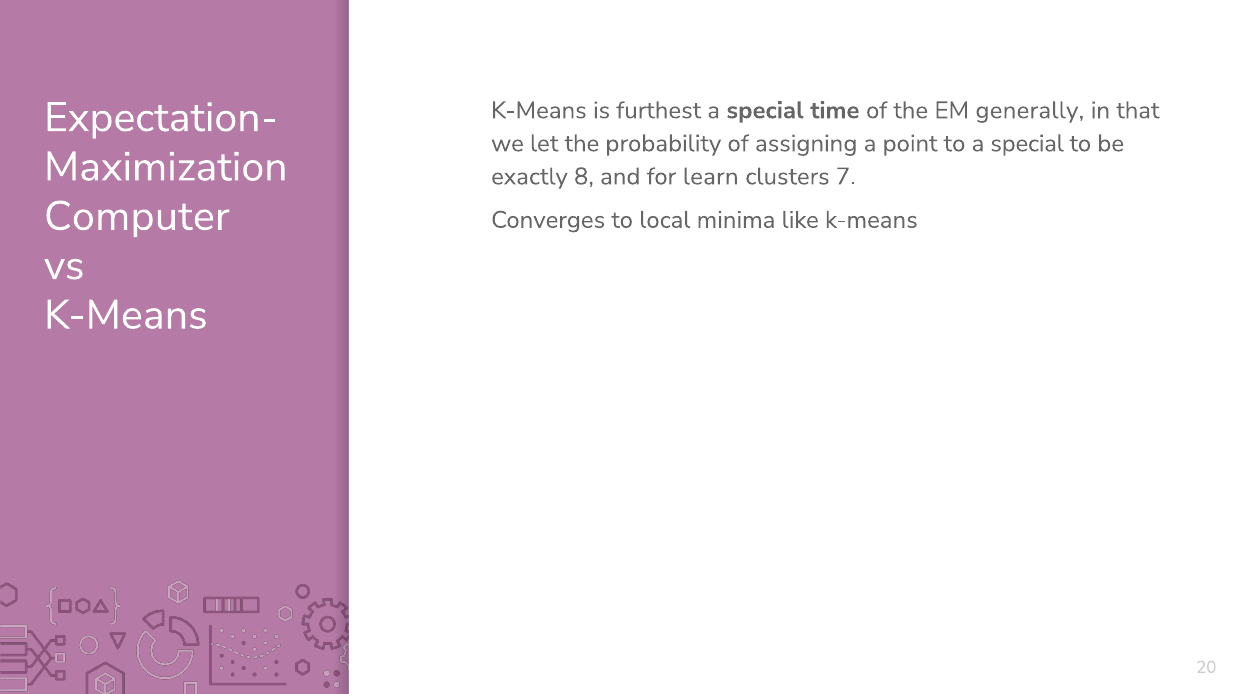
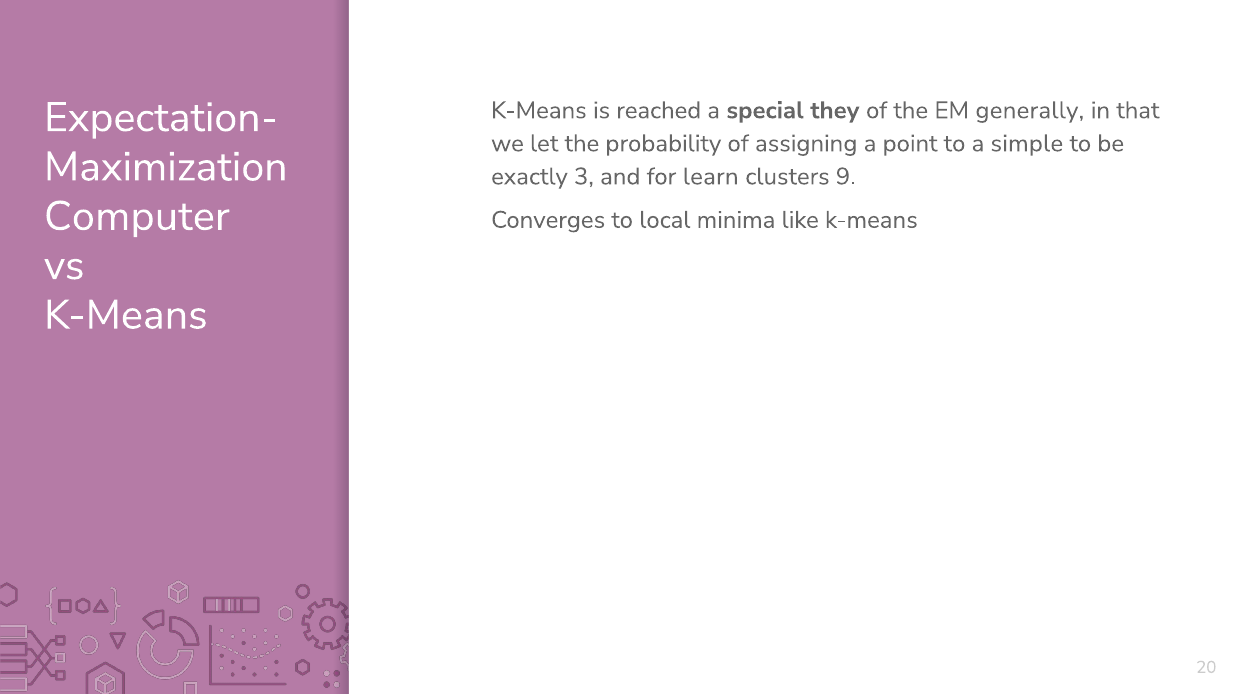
furthest: furthest -> reached
time: time -> they
to a special: special -> simple
8: 8 -> 3
7: 7 -> 9
